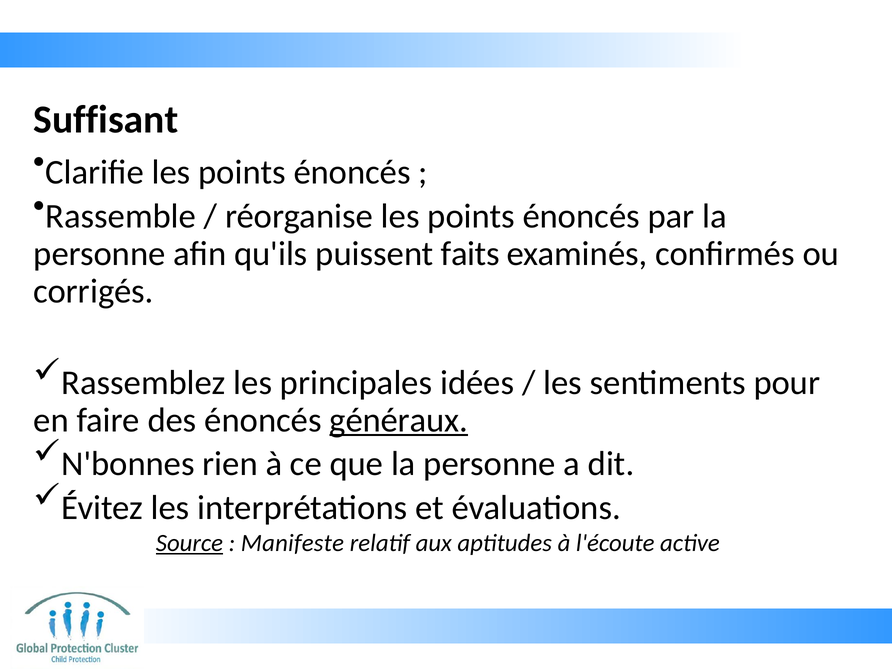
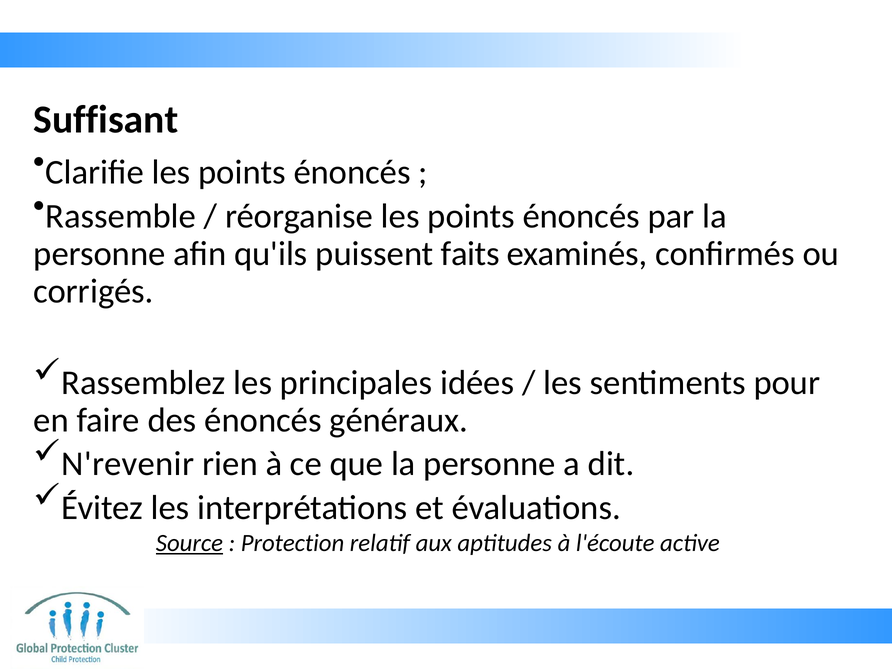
généraux underline: present -> none
N'bonnes: N'bonnes -> N'revenir
Manifeste: Manifeste -> Protection
